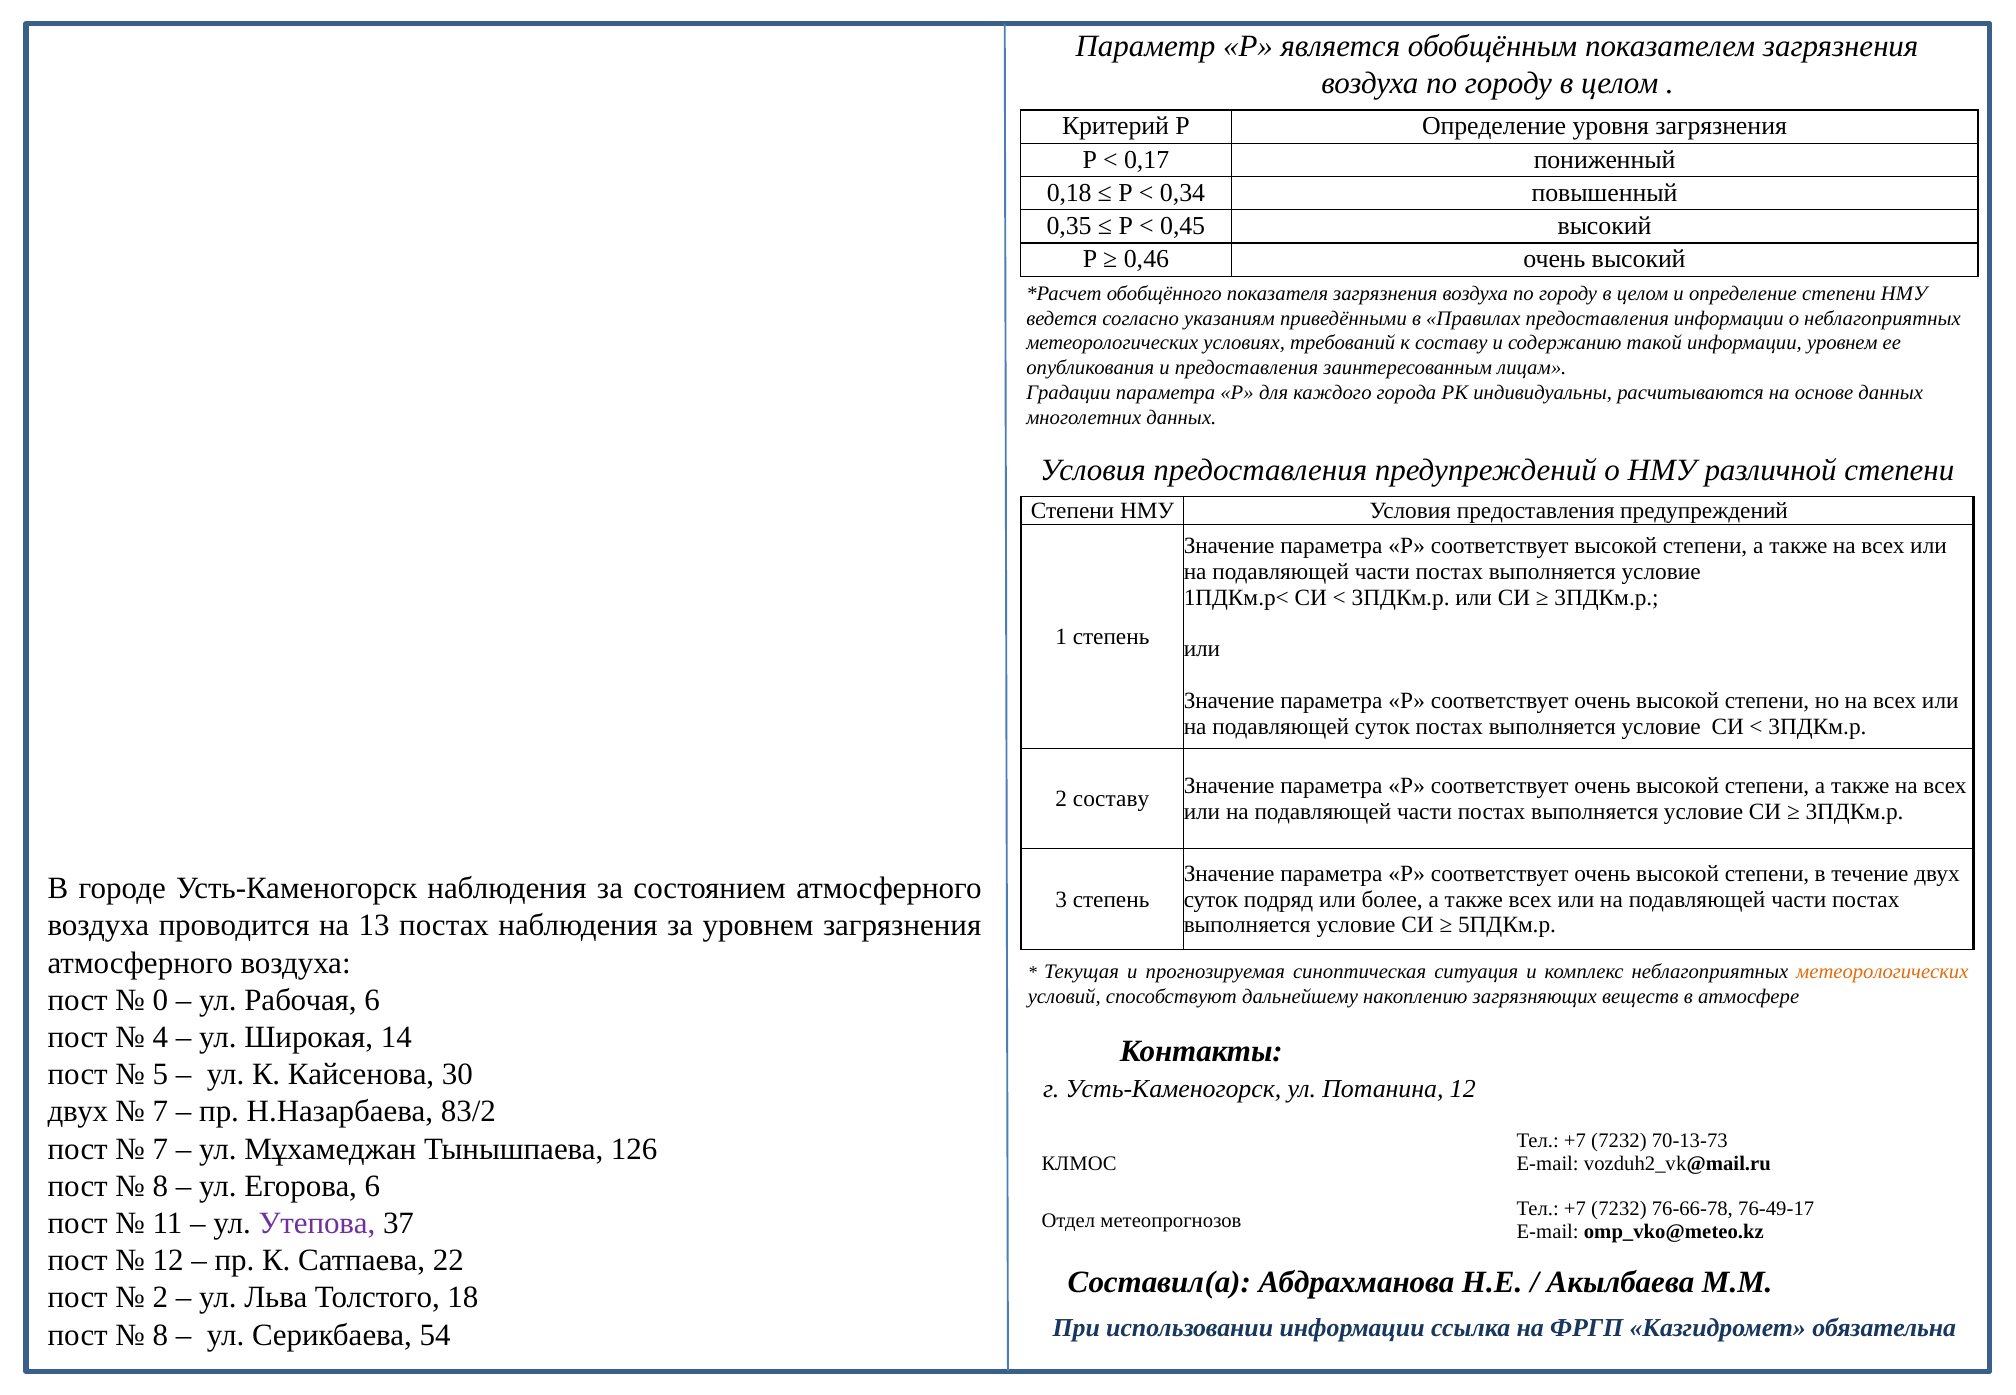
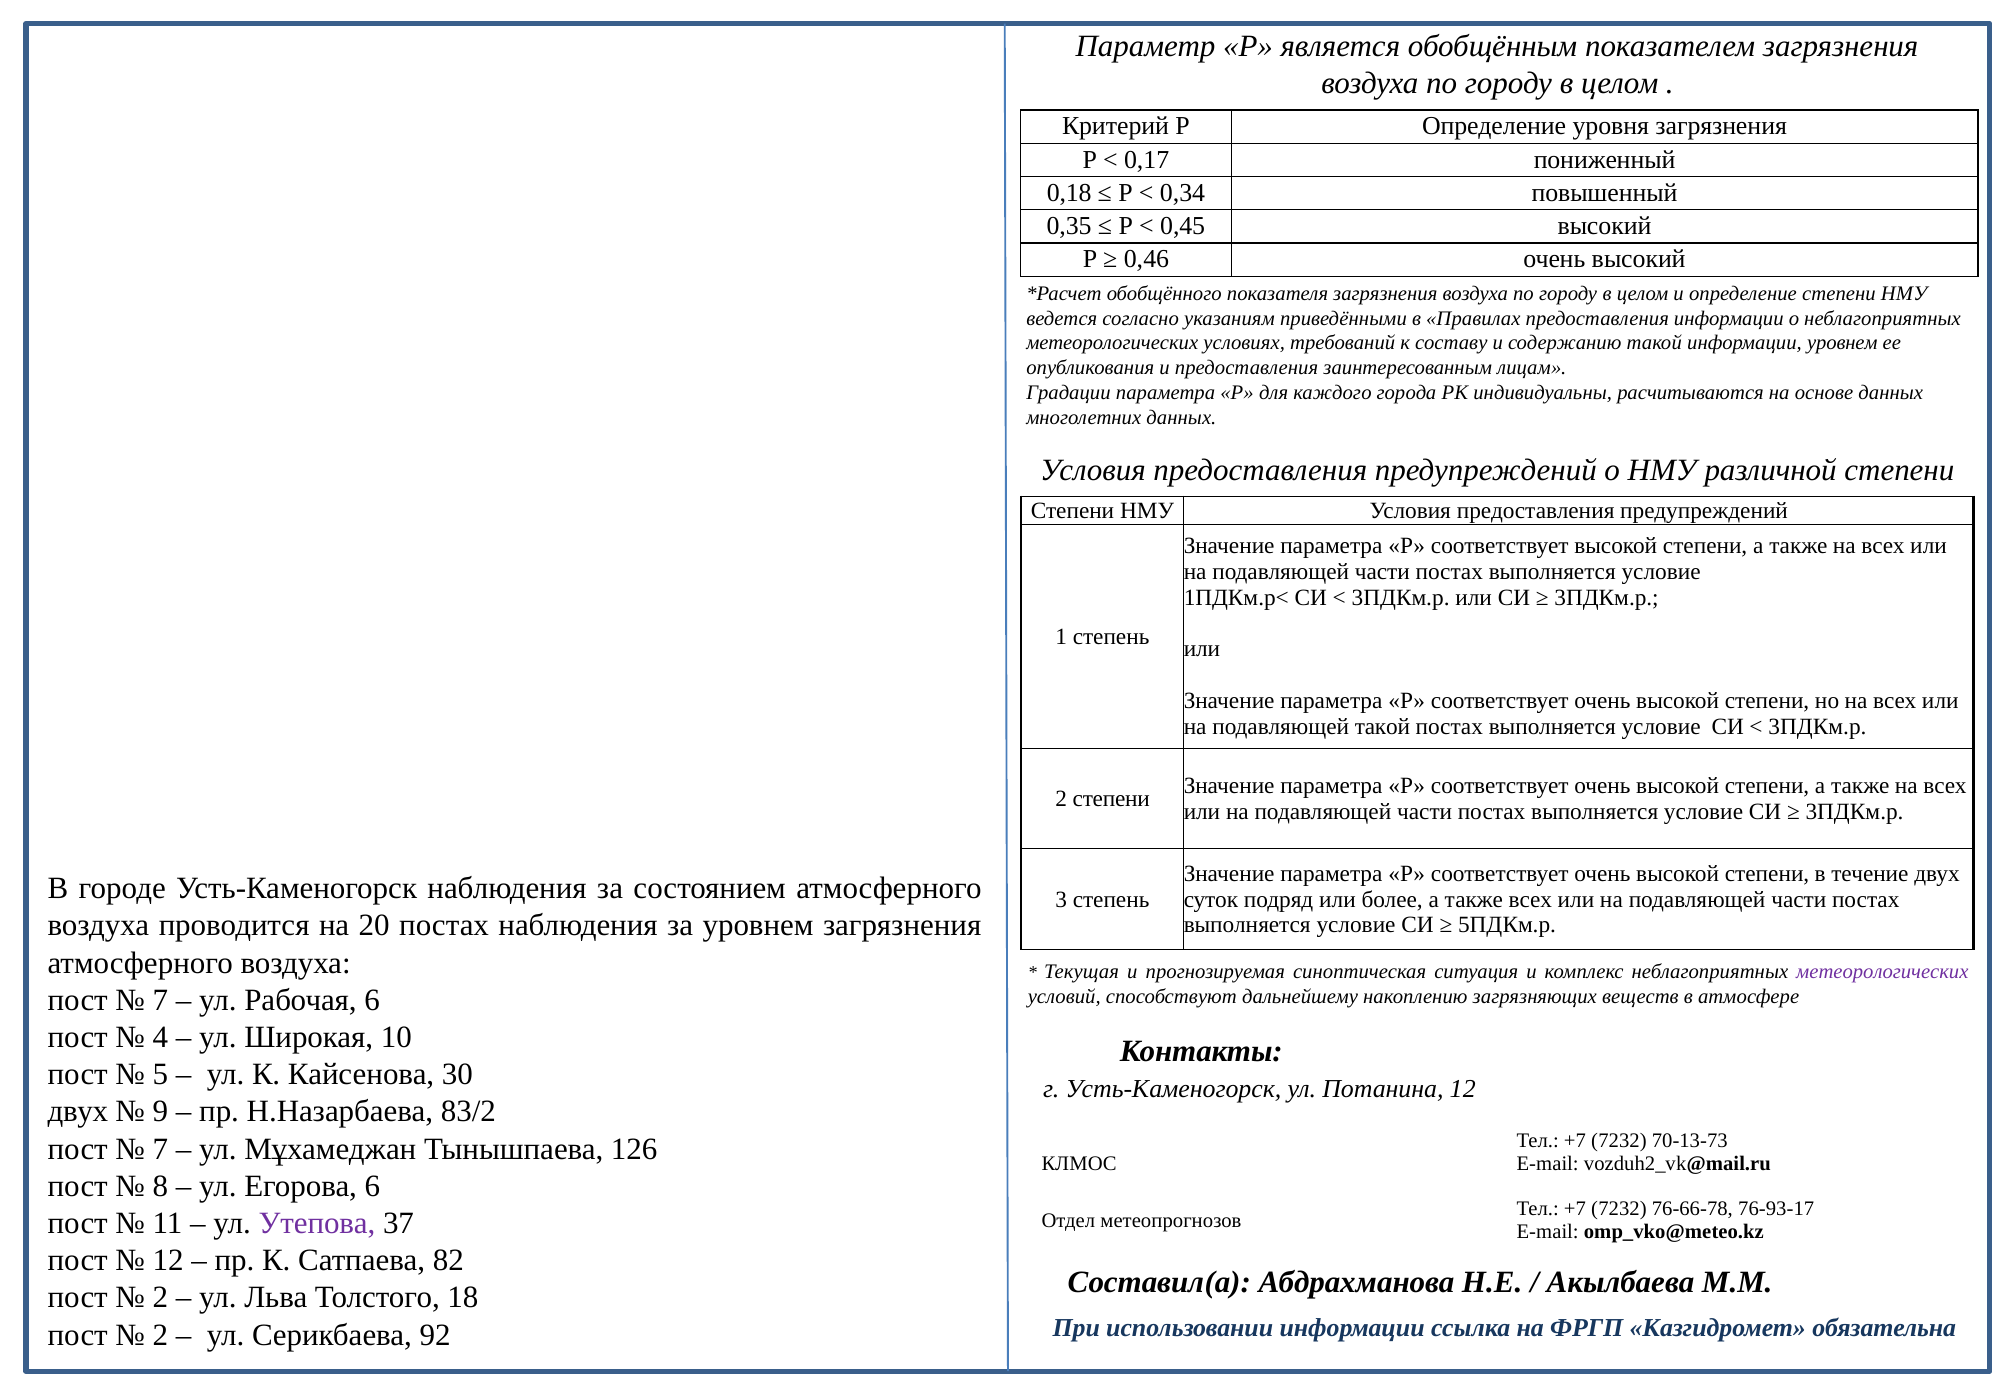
подавляющей суток: суток -> такой
2 составу: составу -> степени
13: 13 -> 20
метеорологических at (1882, 972) colour: orange -> purple
0 at (160, 1001): 0 -> 7
14: 14 -> 10
7 at (160, 1112): 7 -> 9
76-49-17: 76-49-17 -> 76-93-17
22: 22 -> 82
8 at (160, 1335): 8 -> 2
54: 54 -> 92
